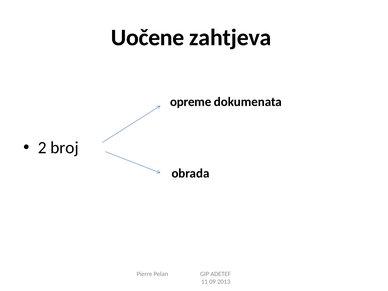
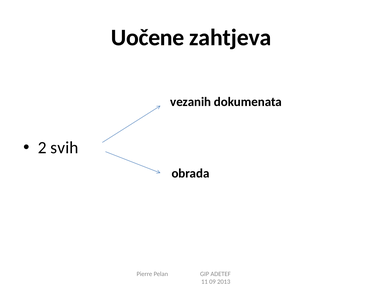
opreme: opreme -> vezanih
broj: broj -> svih
